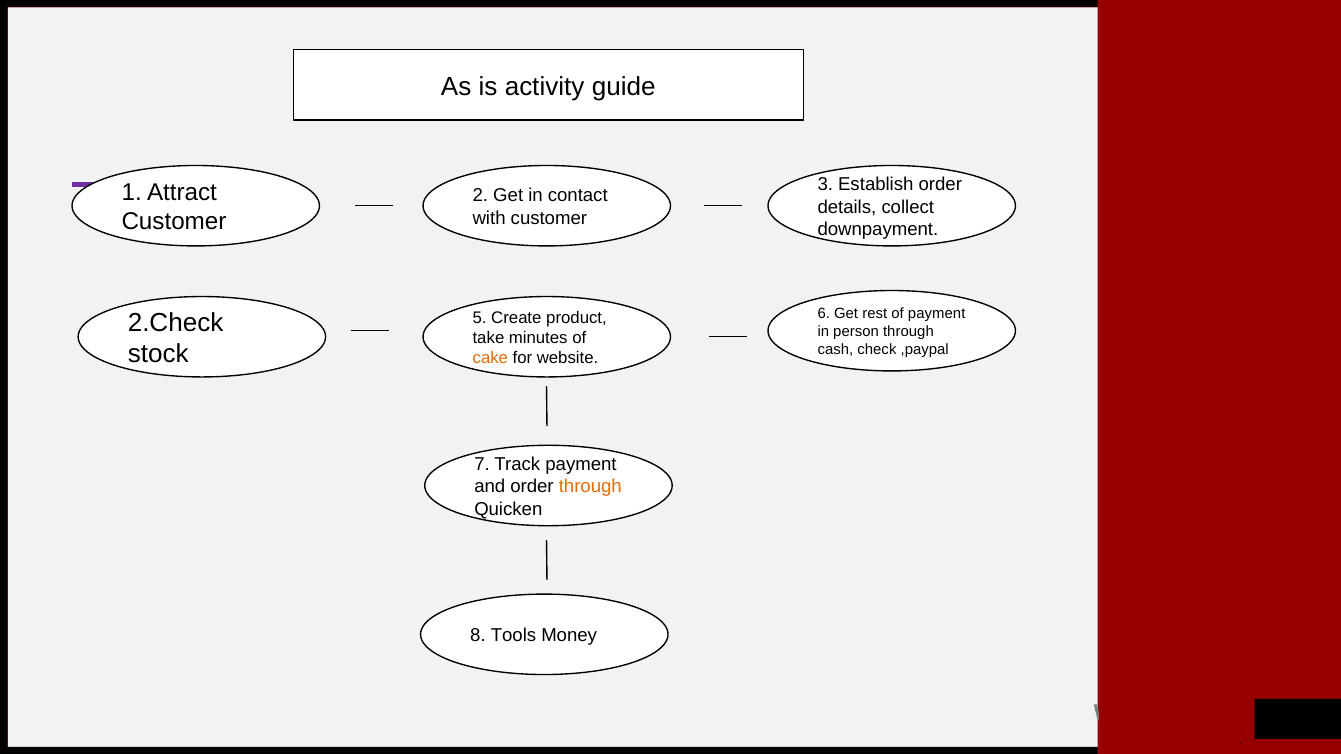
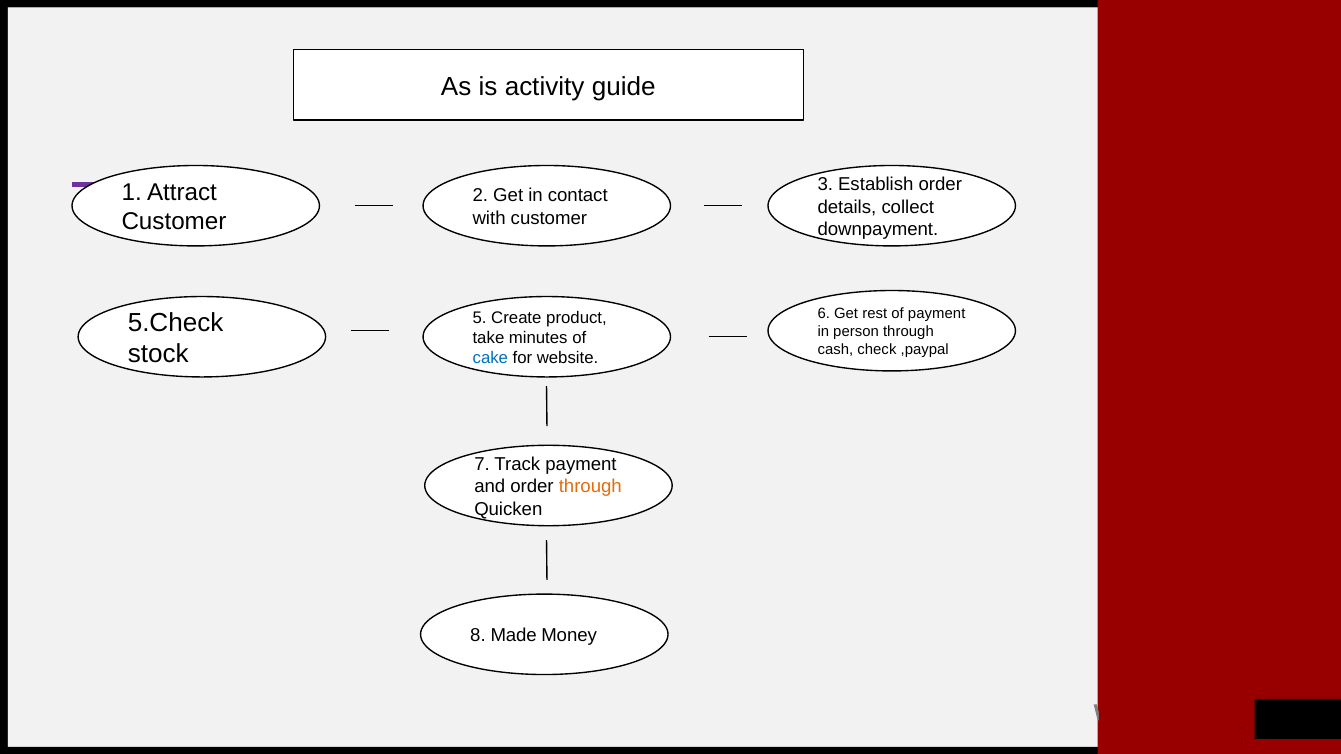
2.Check: 2.Check -> 5.Check
cake colour: orange -> blue
Tools: Tools -> Made
